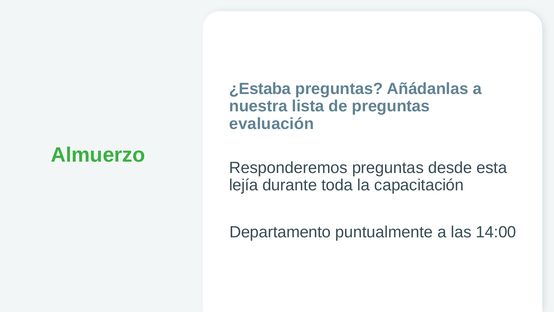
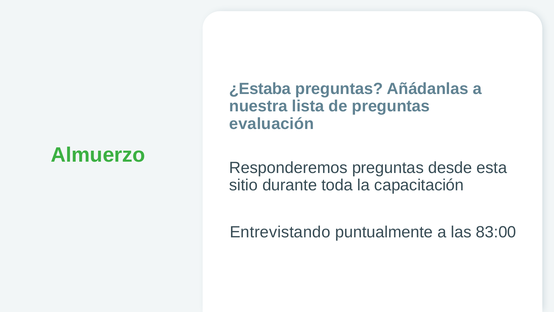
lejía: lejía -> sitio
Departamento: Departamento -> Entrevistando
14:00: 14:00 -> 83:00
